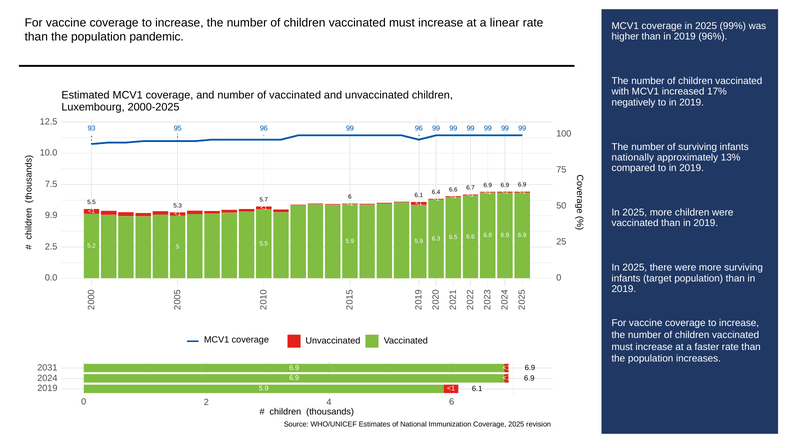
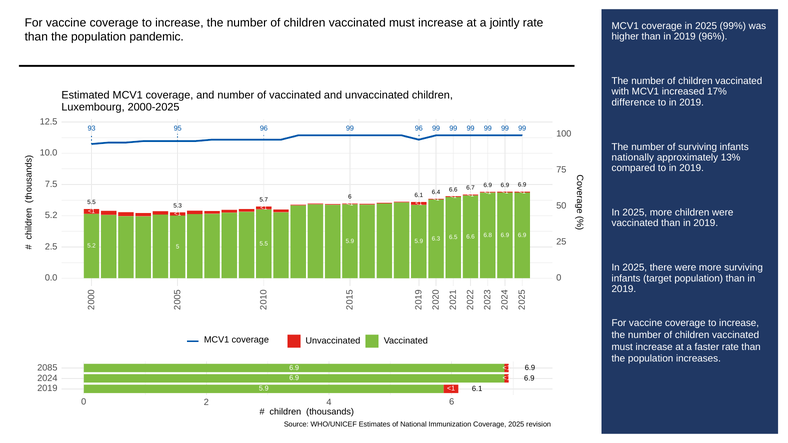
linear: linear -> jointly
negatively: negatively -> difference
9.9 at (51, 216): 9.9 -> 5.2
2031: 2031 -> 2085
